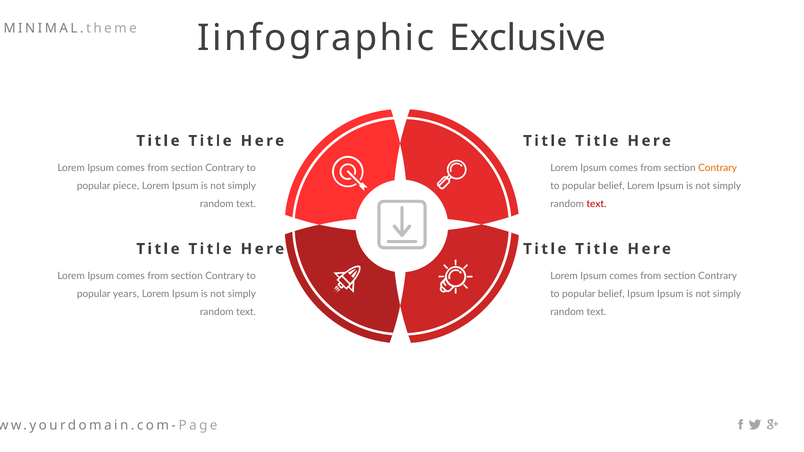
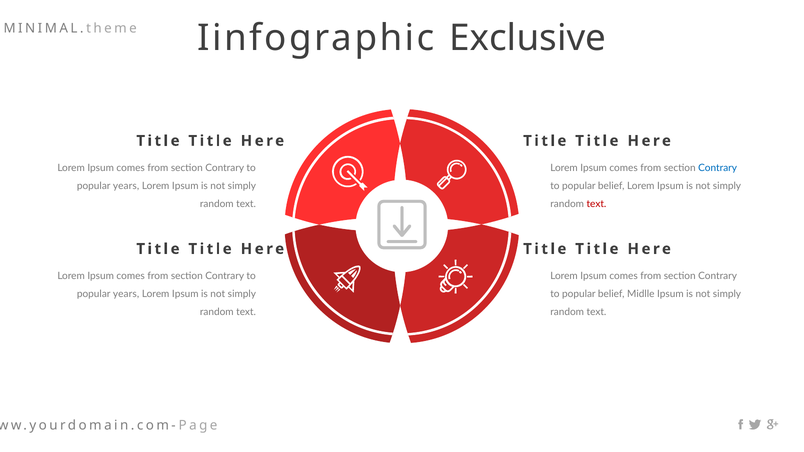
Contrary at (718, 168) colour: orange -> blue
piece at (126, 186): piece -> years
belief Ipsum: Ipsum -> Midlle
